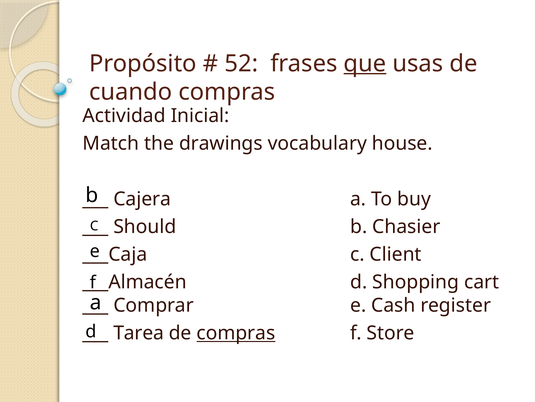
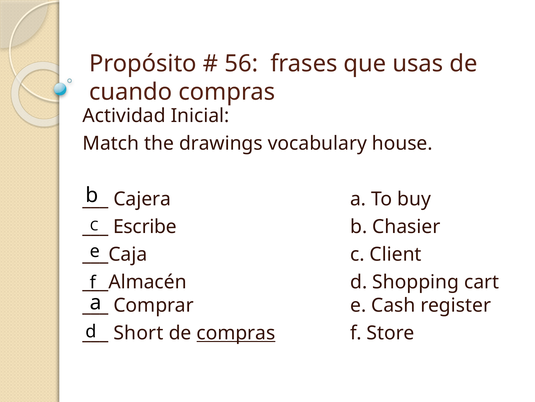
52: 52 -> 56
que underline: present -> none
Should: Should -> Escribe
Tarea: Tarea -> Short
